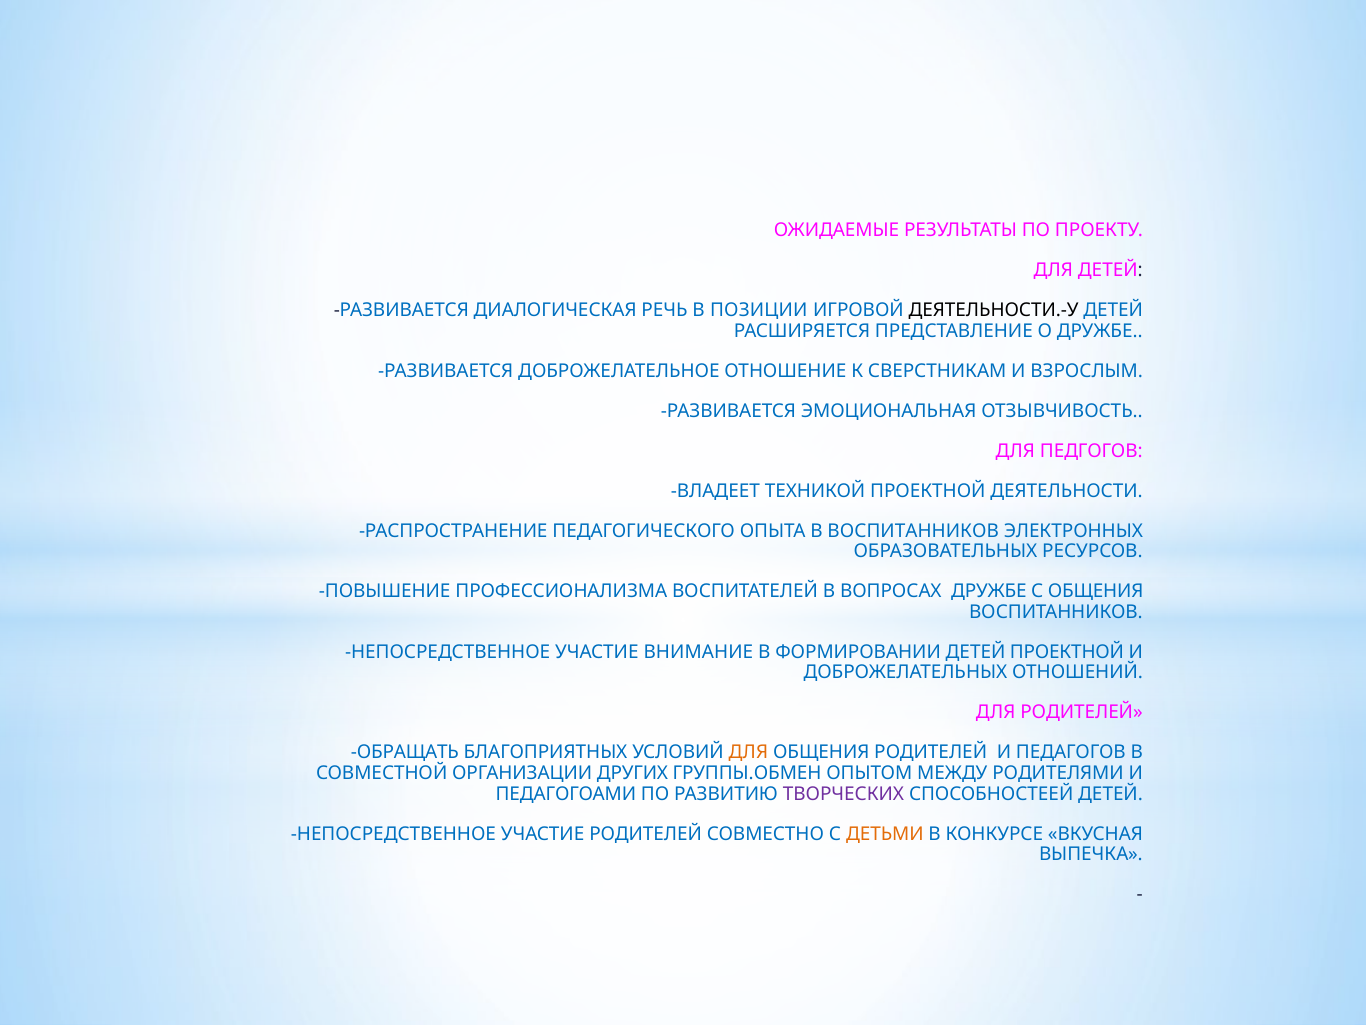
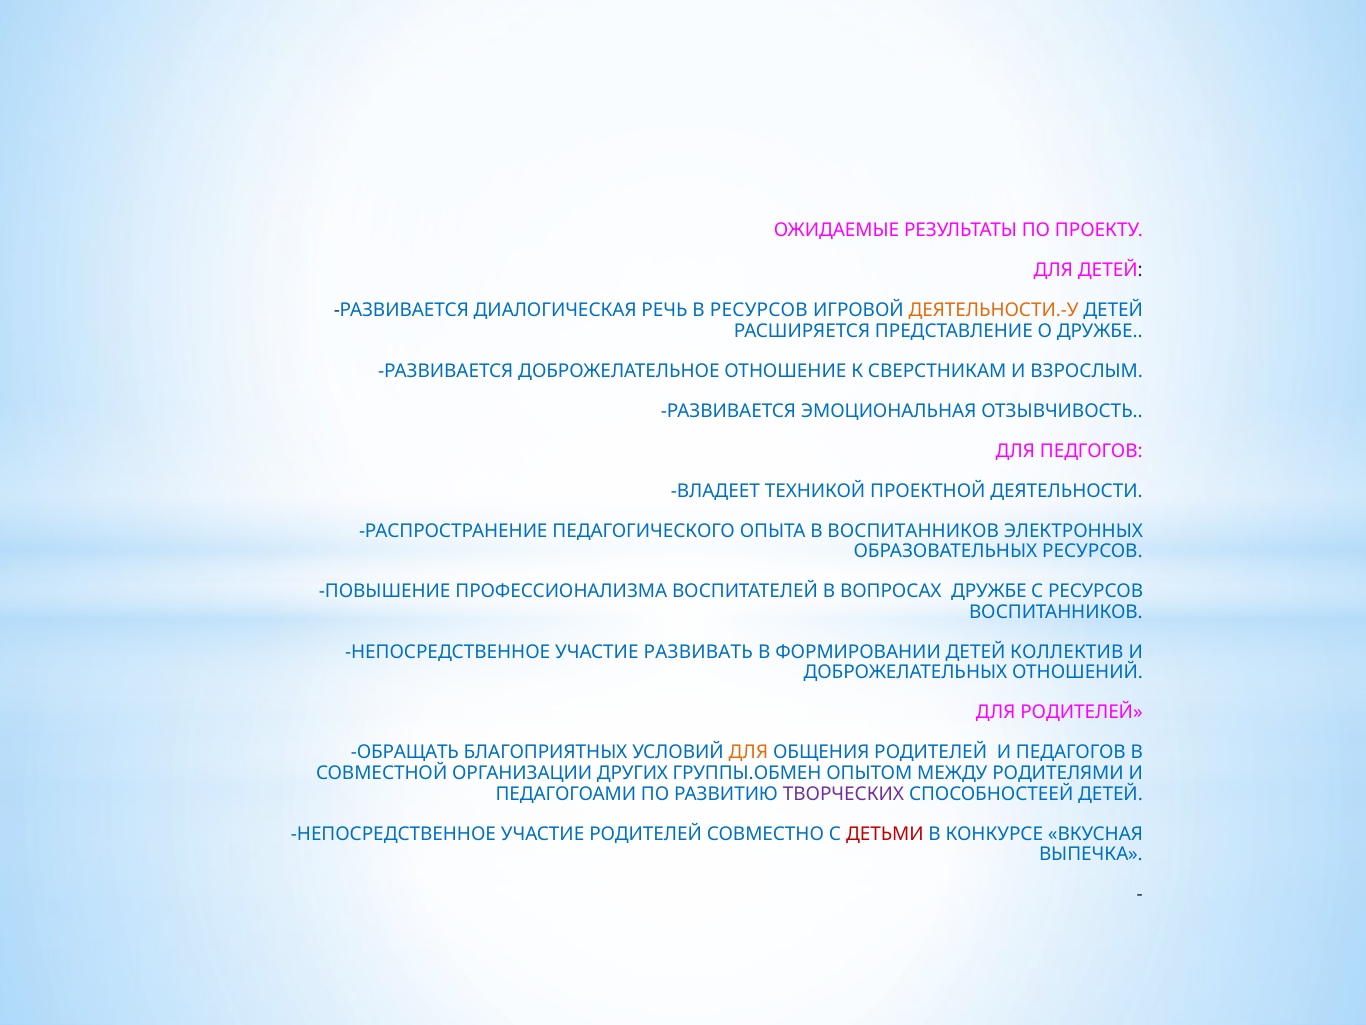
В ПОЗИЦИИ: ПОЗИЦИИ -> РЕСУРСОВ
ДЕЯТЕЛЬНОСТИ.-У colour: black -> orange
С ОБЩЕНИЯ: ОБЩЕНИЯ -> РЕСУРСОВ
ВНИМАНИЕ: ВНИМАНИЕ -> РАЗВИВАТЬ
ДЕТЕЙ ПРОЕКТНОЙ: ПРОЕКТНОЙ -> КОЛЛЕКТИВ
ДЕТЬМИ colour: orange -> red
